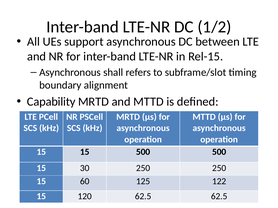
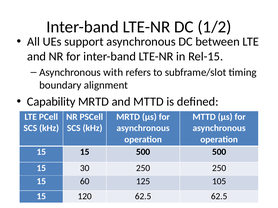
shall: shall -> with
122: 122 -> 105
